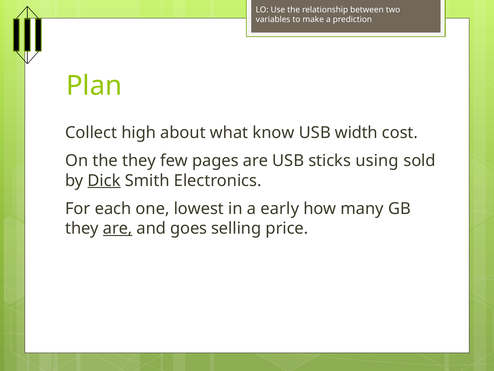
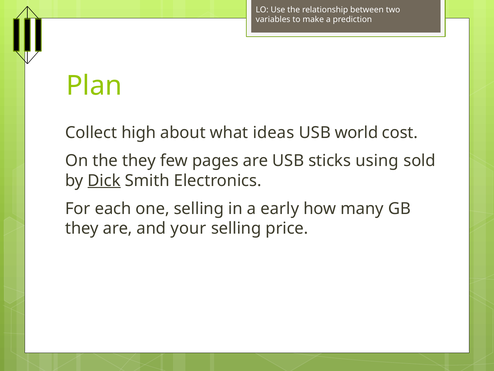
know: know -> ideas
width: width -> world
one lowest: lowest -> selling
are at (118, 228) underline: present -> none
goes: goes -> your
